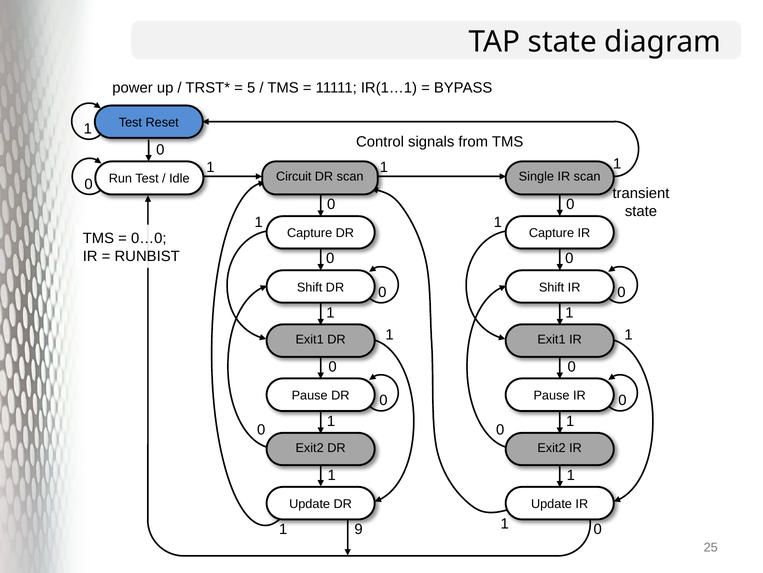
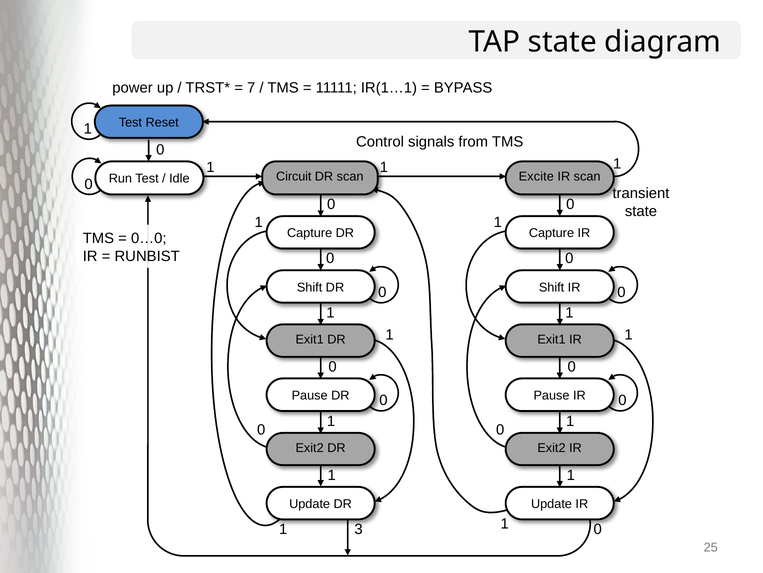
5: 5 -> 7
Single: Single -> Excite
9: 9 -> 3
